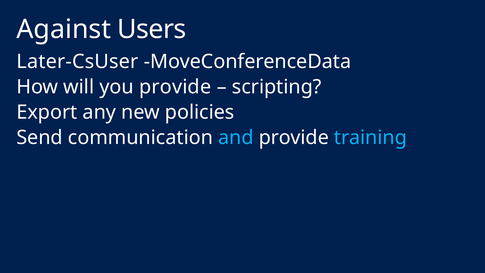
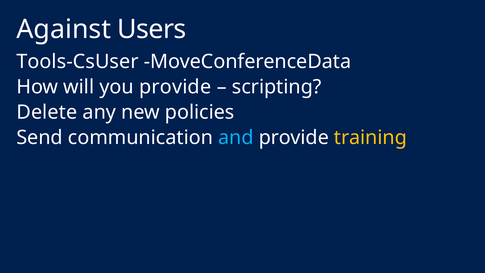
Later-CsUser: Later-CsUser -> Tools-CsUser
Export: Export -> Delete
training colour: light blue -> yellow
